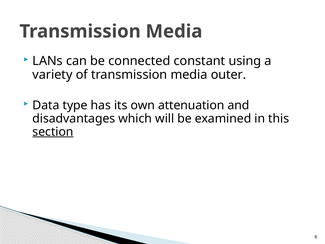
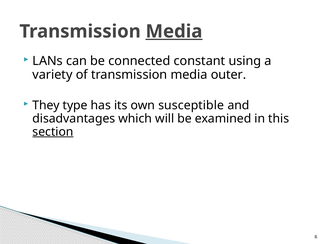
Media at (174, 31) underline: none -> present
Data: Data -> They
attenuation: attenuation -> susceptible
